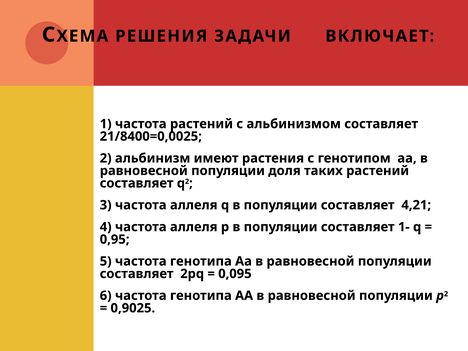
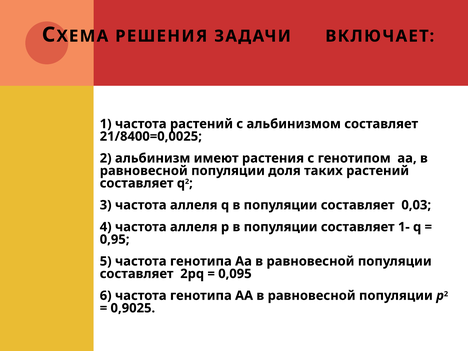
4,21: 4,21 -> 0,03
